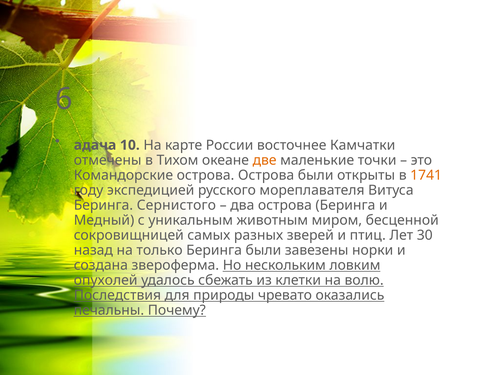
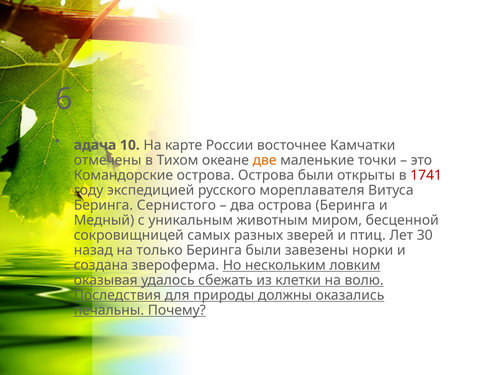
1741 colour: orange -> red
опухолей: опухолей -> оказывая
чревато: чревато -> должны
